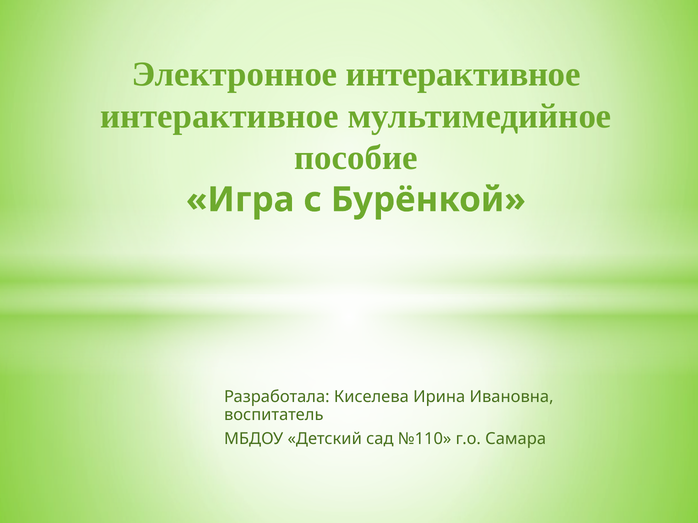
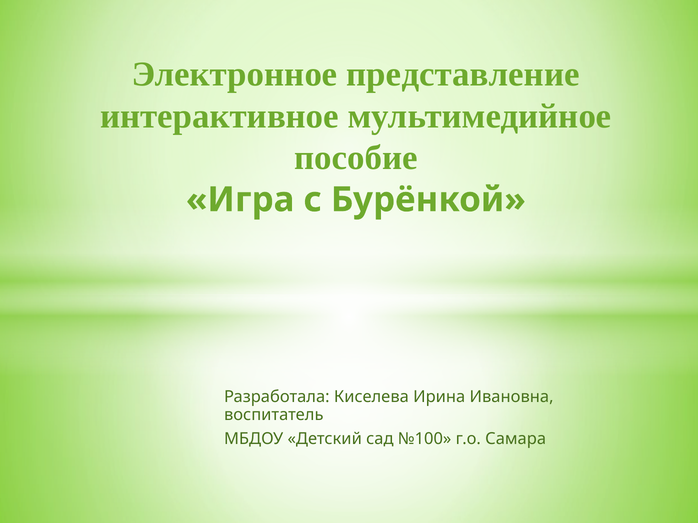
Электронное интерактивное: интерактивное -> представление
№110: №110 -> №100
